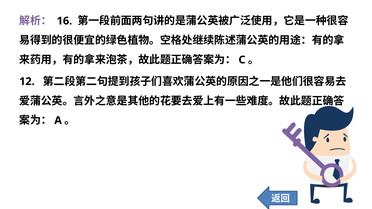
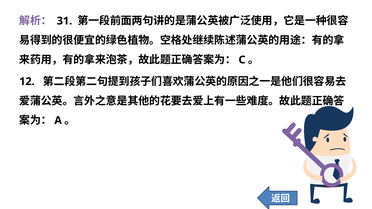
16: 16 -> 31
